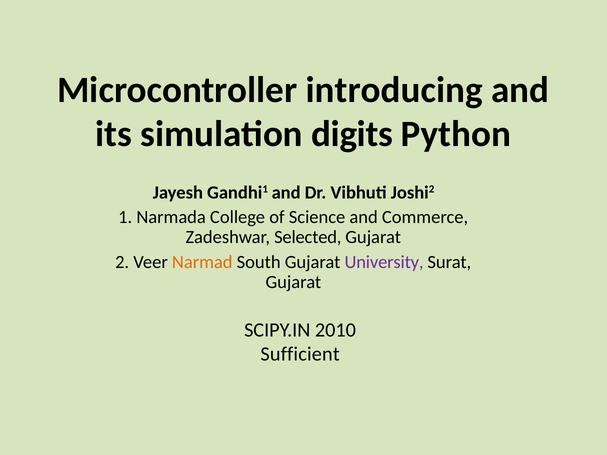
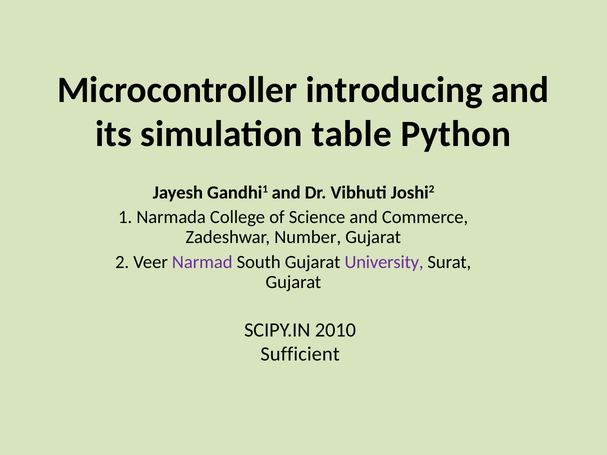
digits: digits -> table
Selected: Selected -> Number
Narmad colour: orange -> purple
